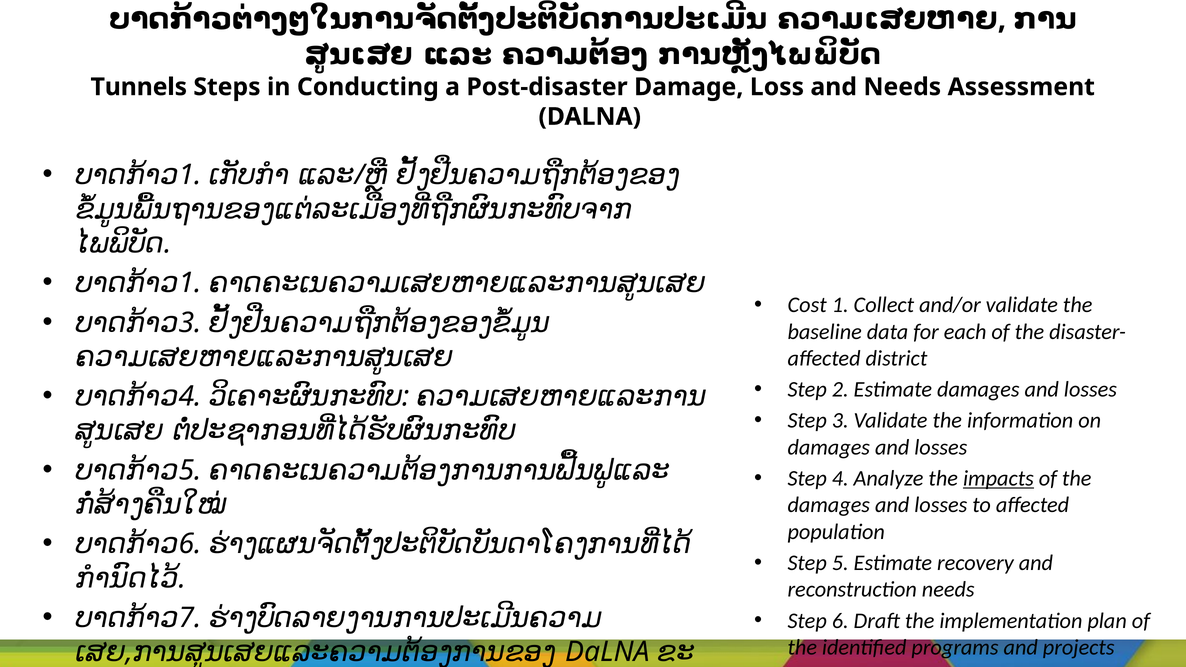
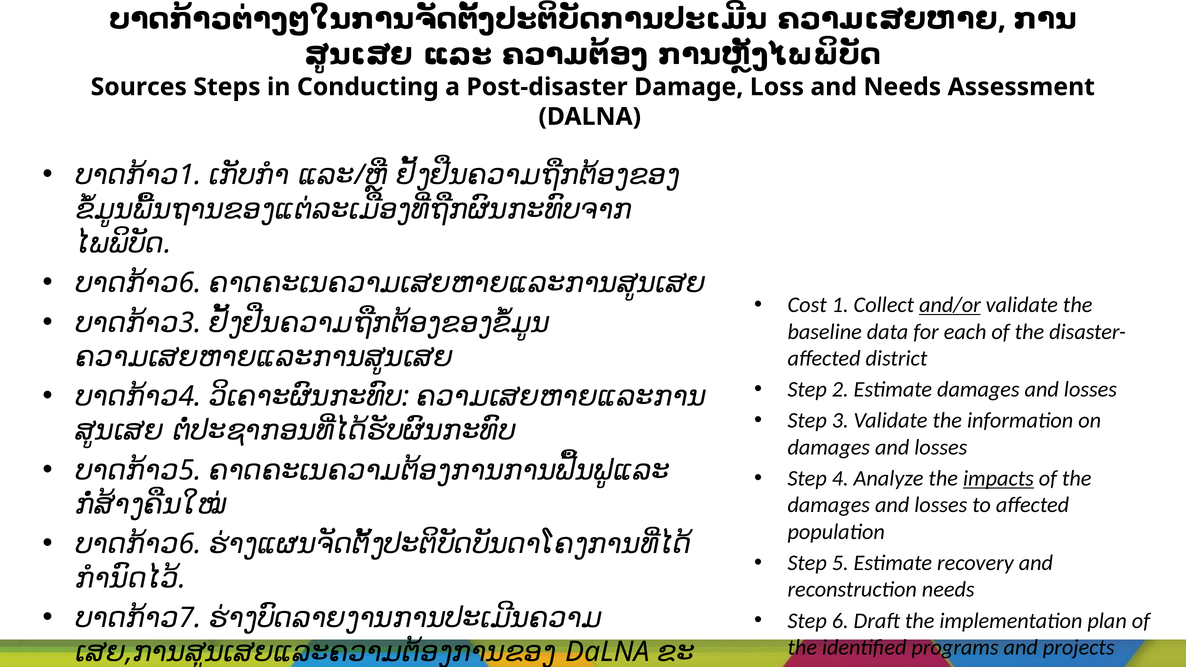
Tunnels: Tunnels -> Sources
1 at (190, 283): 1 -> 6
and/or underline: none -> present
